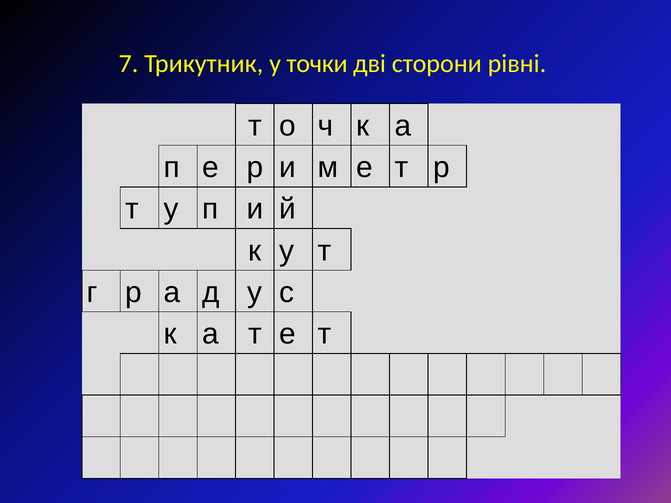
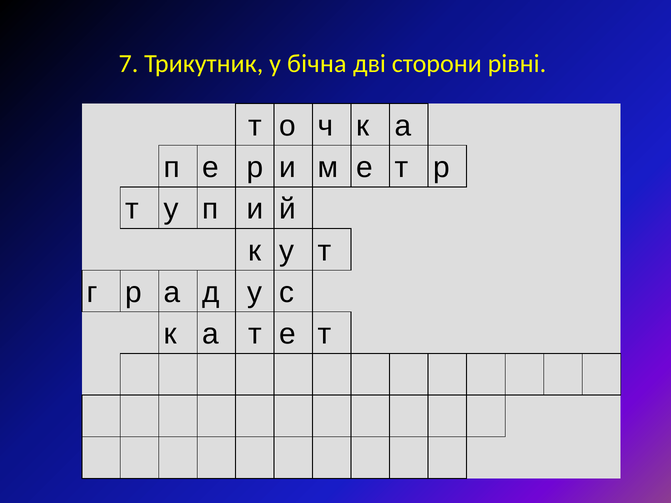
точки: точки -> бічна
